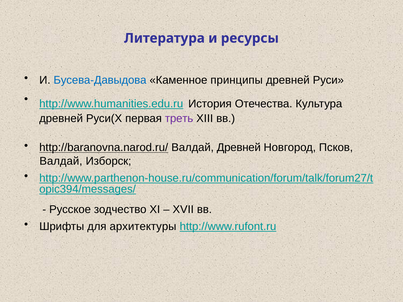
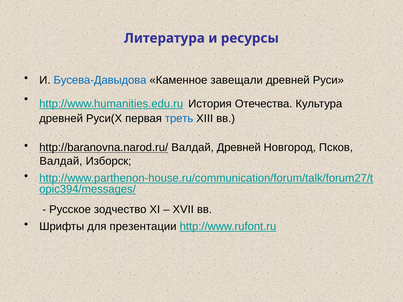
принципы: принципы -> завещали
треть colour: purple -> blue
архитектуры: архитектуры -> презентации
